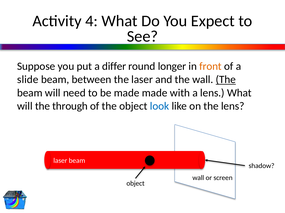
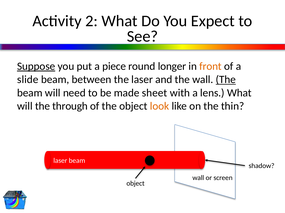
4: 4 -> 2
Suppose underline: none -> present
differ: differ -> piece
made made: made -> sheet
look colour: blue -> orange
the lens: lens -> thin
